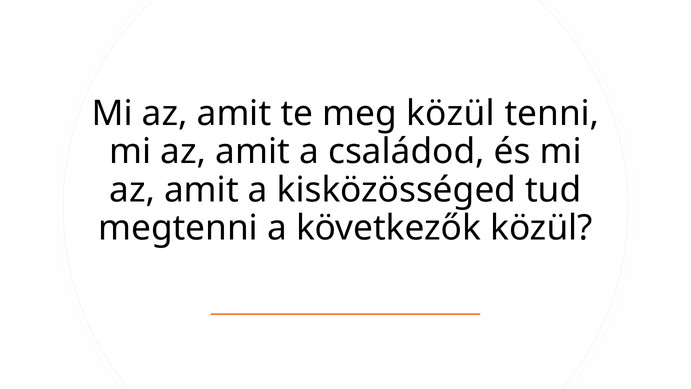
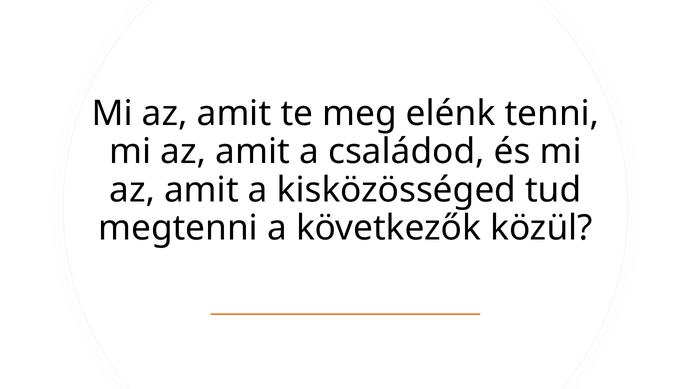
meg közül: közül -> elénk
